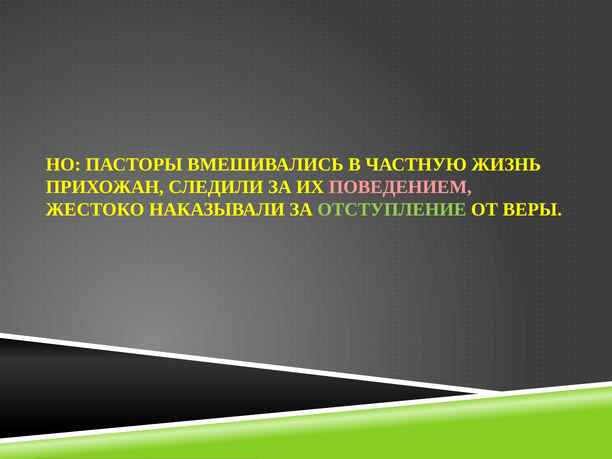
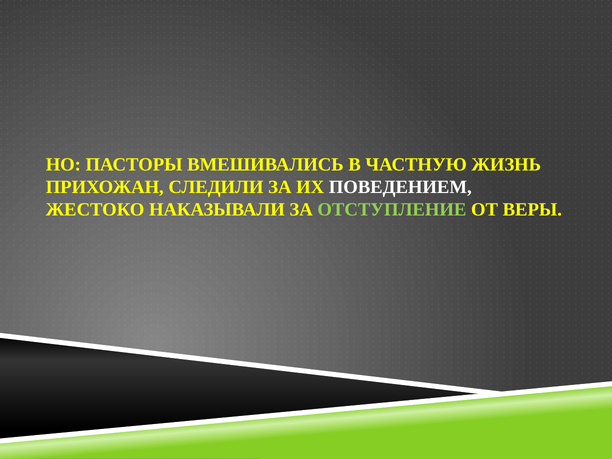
ПОВЕДЕНИЕМ colour: pink -> white
